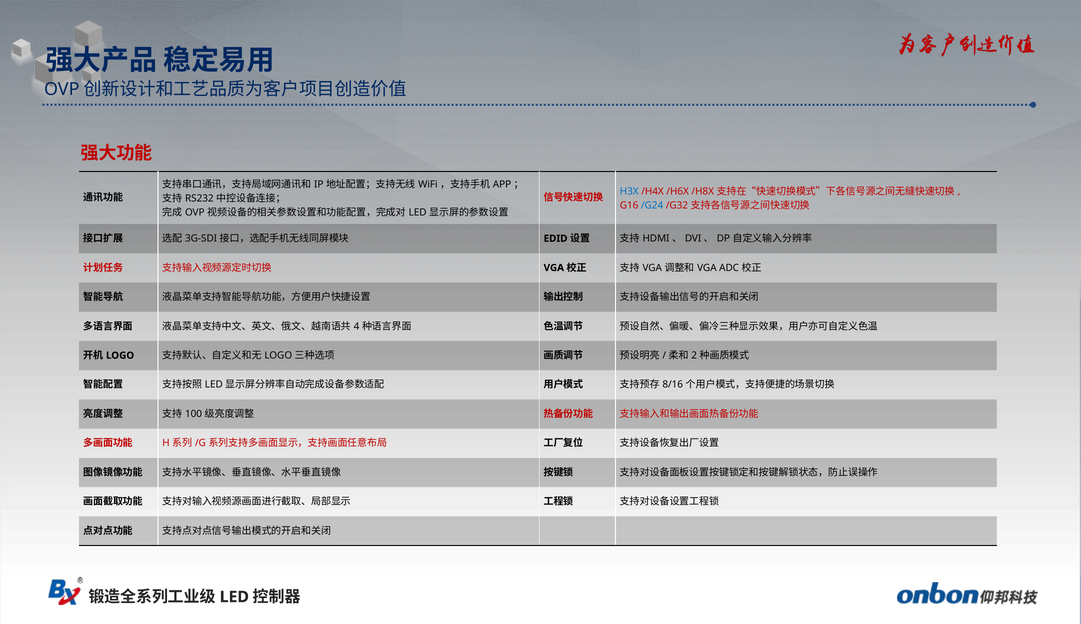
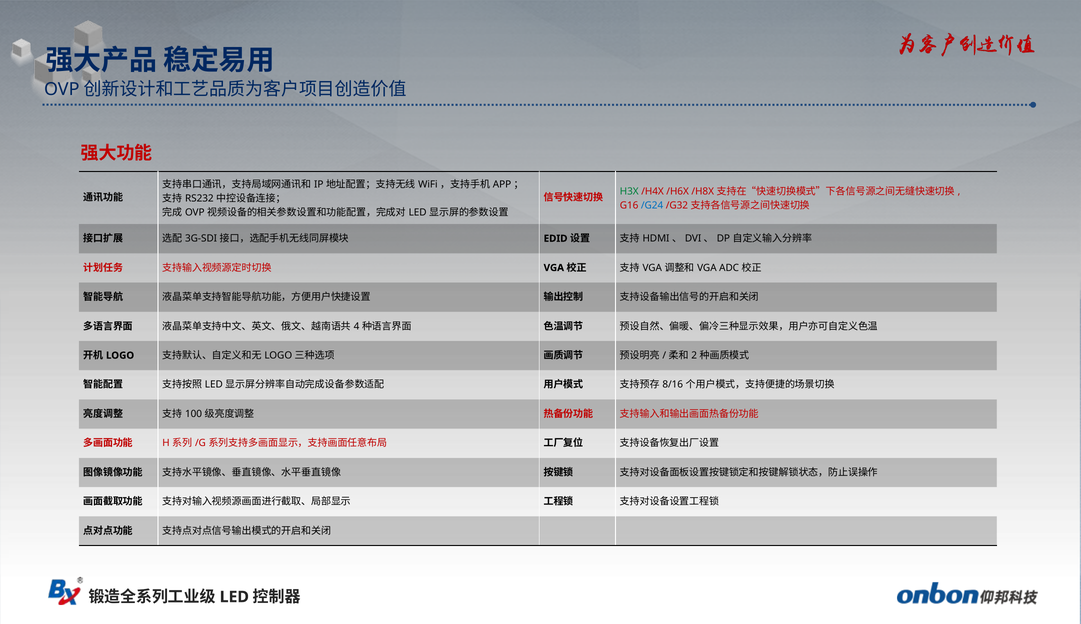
H3X colour: blue -> green
